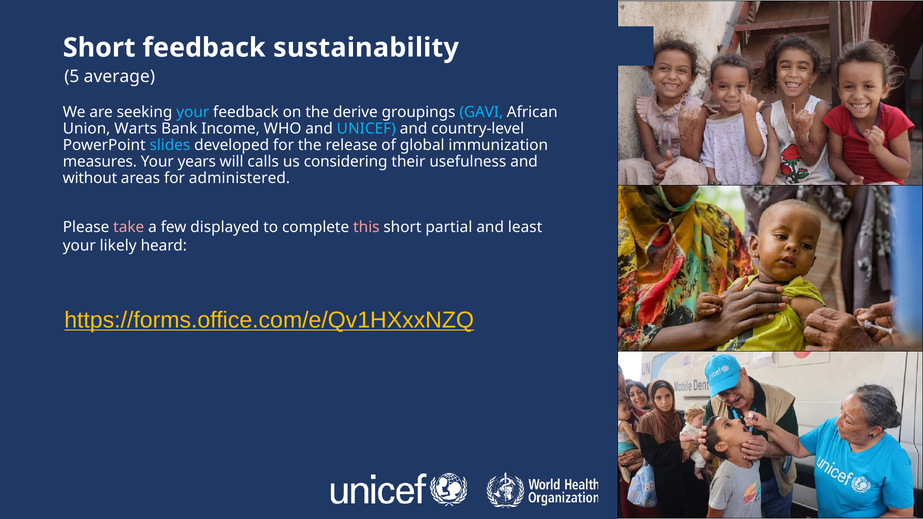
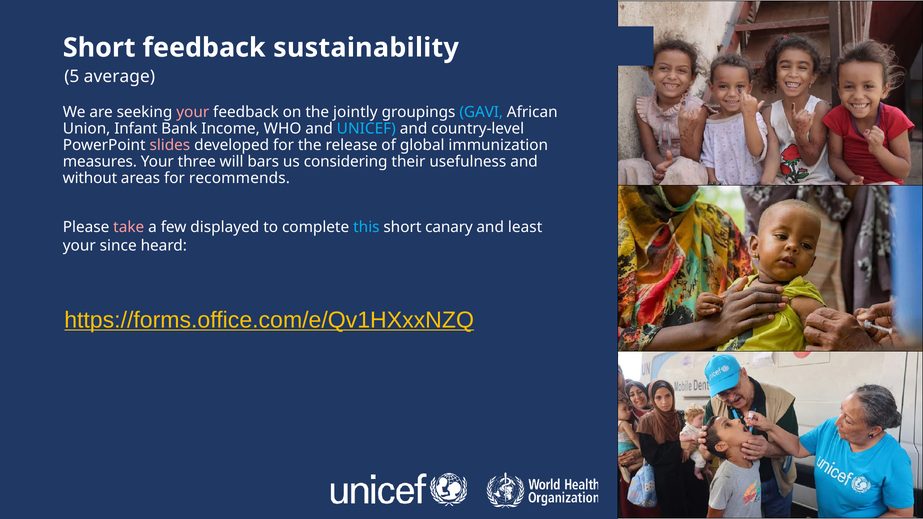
your at (193, 112) colour: light blue -> pink
derive: derive -> jointly
Warts: Warts -> Infant
slides colour: light blue -> pink
years: years -> three
calls: calls -> bars
administered: administered -> recommends
this colour: pink -> light blue
partial: partial -> canary
likely: likely -> since
